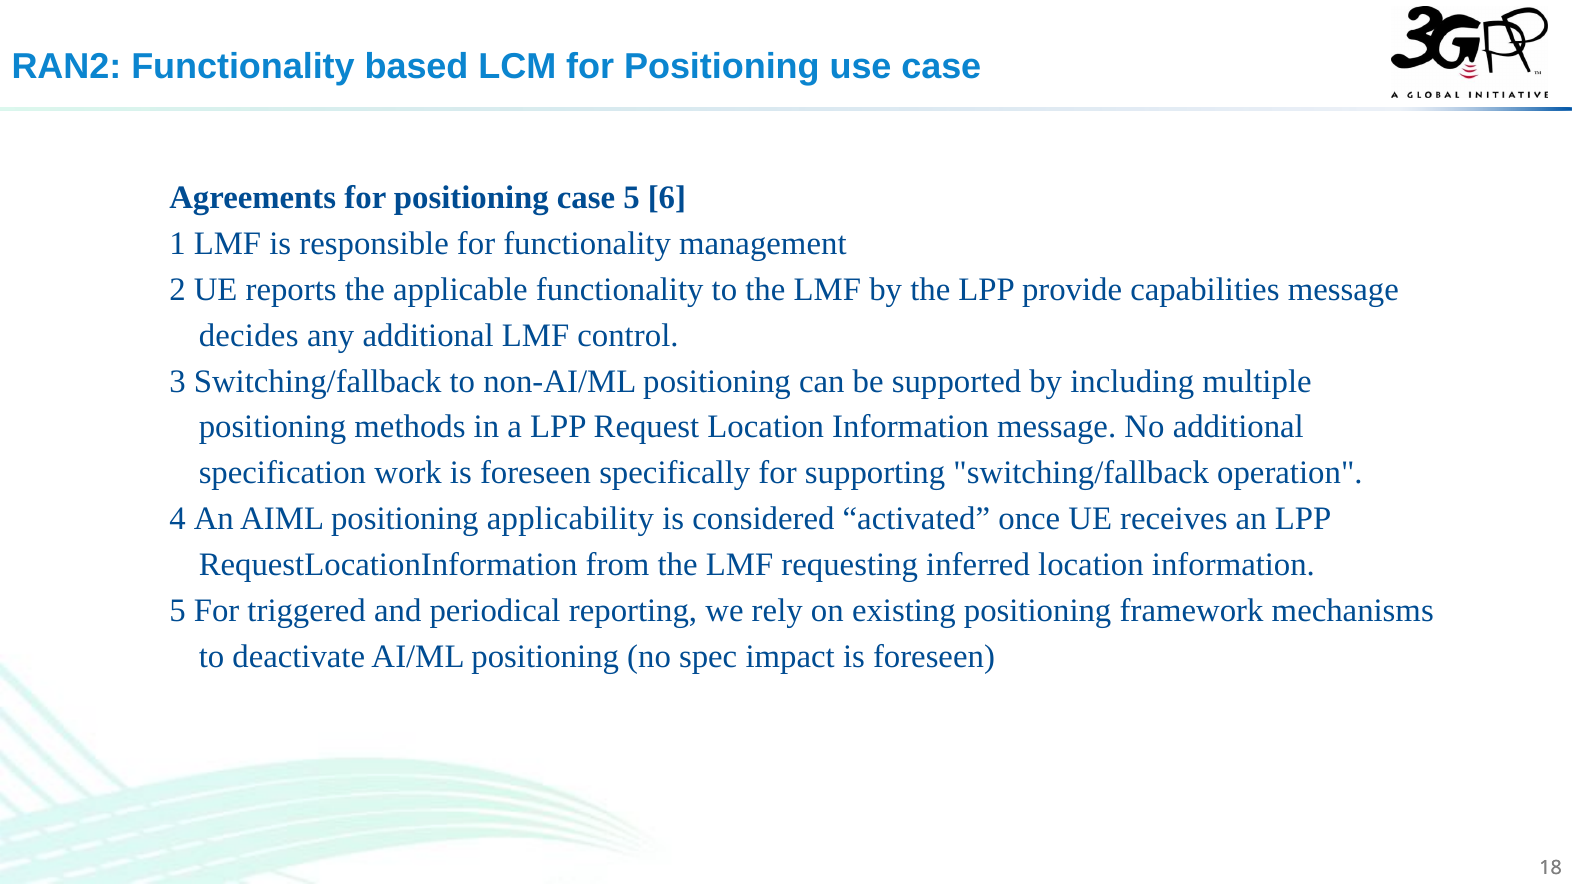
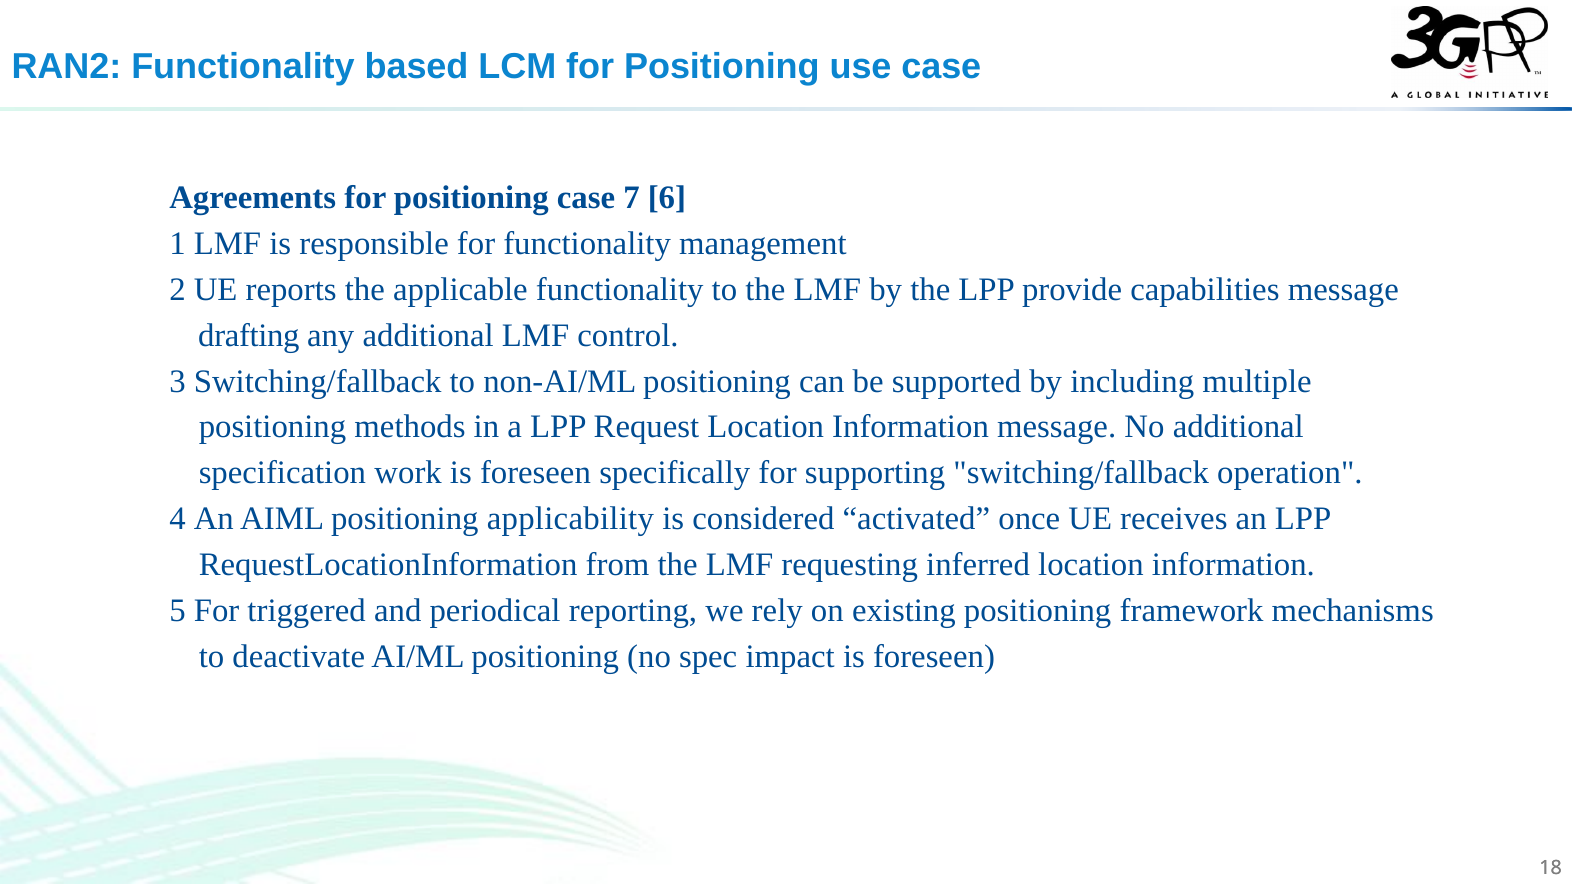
case 5: 5 -> 7
decides: decides -> drafting
